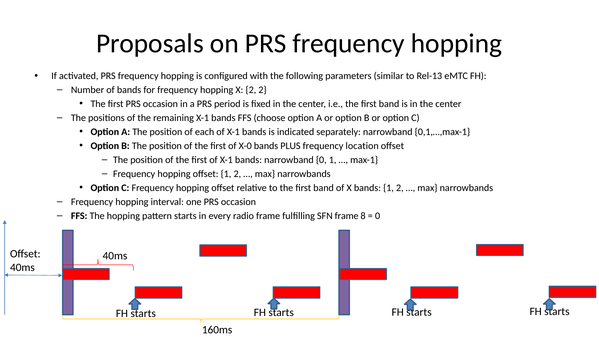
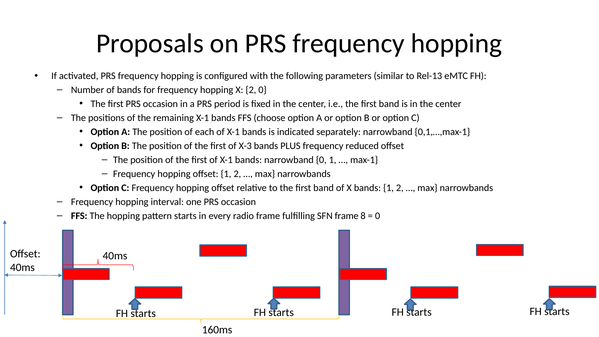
2 2: 2 -> 0
X-0: X-0 -> X-3
location: location -> reduced
